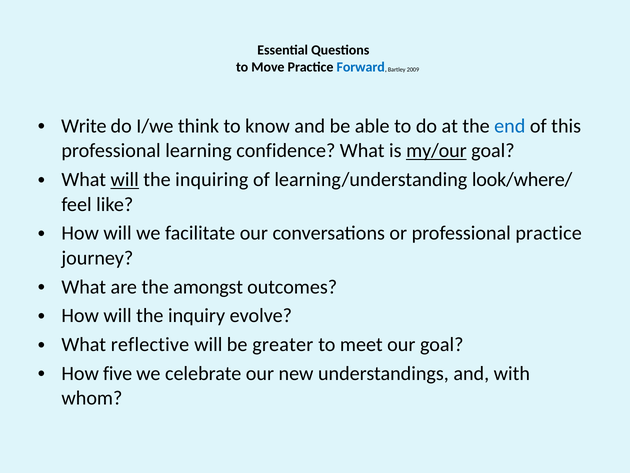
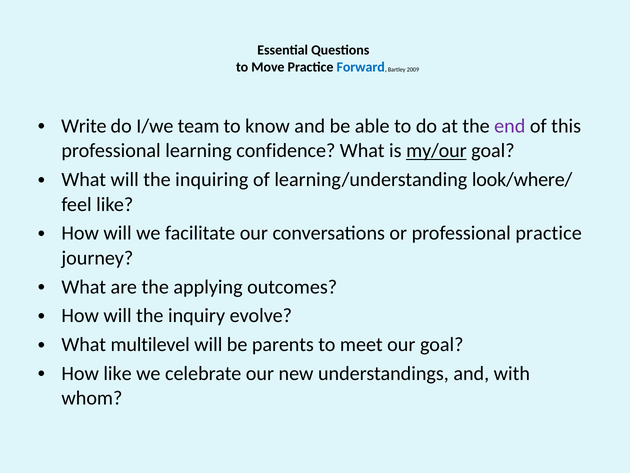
think: think -> team
end colour: blue -> purple
will at (125, 180) underline: present -> none
amongst: amongst -> applying
reflective: reflective -> multilevel
greater: greater -> parents
How five: five -> like
